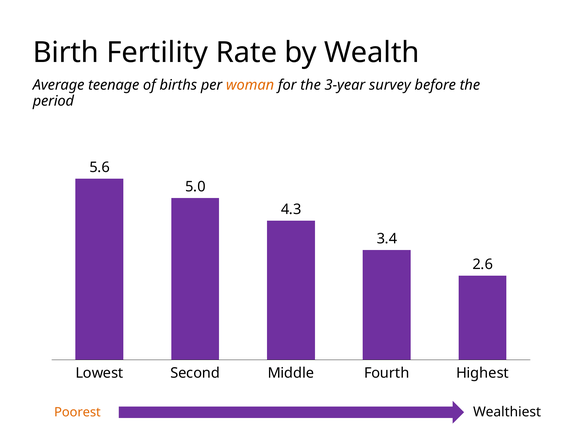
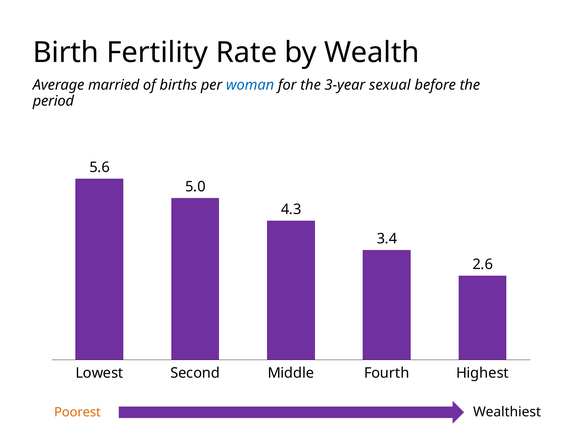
teenage: teenage -> married
woman colour: orange -> blue
survey: survey -> sexual
